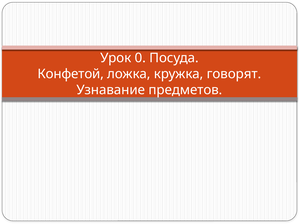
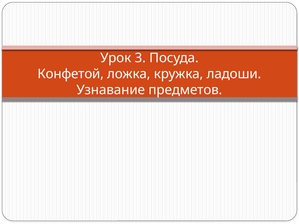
0: 0 -> 3
говорят: говорят -> ладоши
